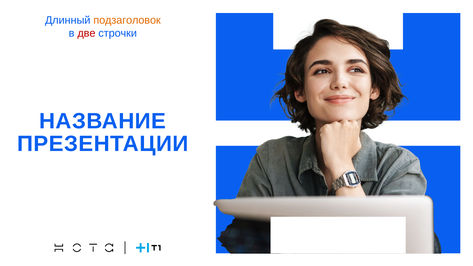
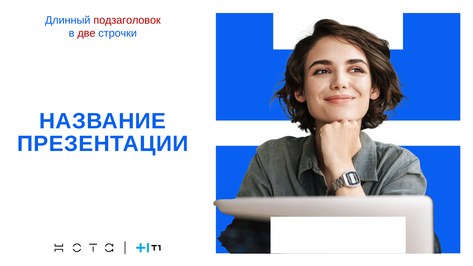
подзаголовок colour: orange -> red
